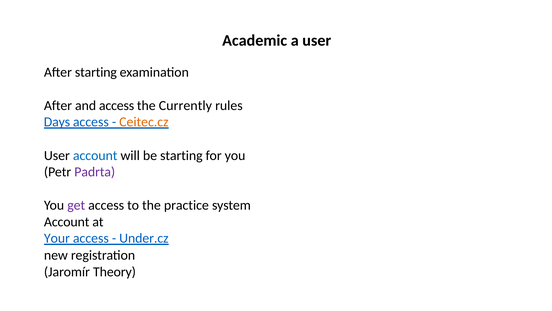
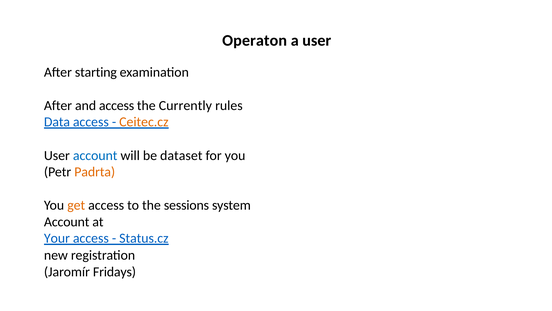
Academic: Academic -> Operaton
Days: Days -> Data
be starting: starting -> dataset
Padrta colour: purple -> orange
get colour: purple -> orange
practice: practice -> sessions
Under.cz: Under.cz -> Status.cz
Theory: Theory -> Fridays
